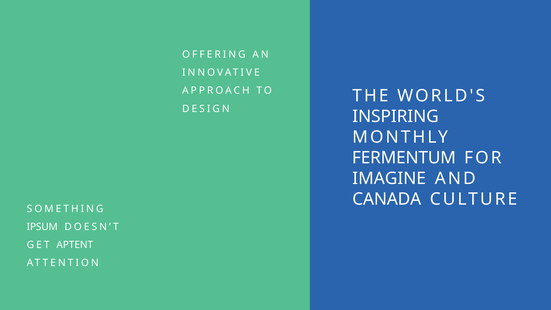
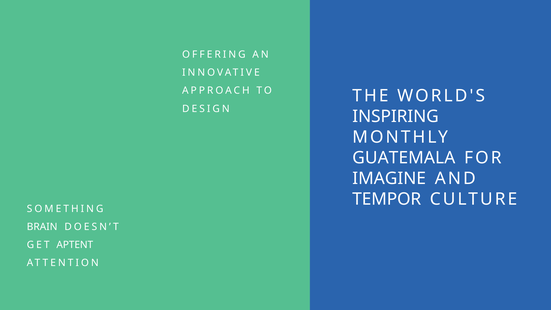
FERMENTUM: FERMENTUM -> GUATEMALA
CANADA: CANADA -> TEMPOR
IPSUM: IPSUM -> BRAIN
